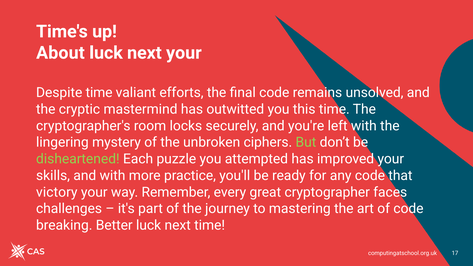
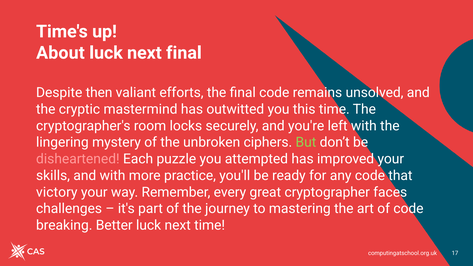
next your: your -> final
Despite time: time -> then
disheartened colour: light green -> pink
